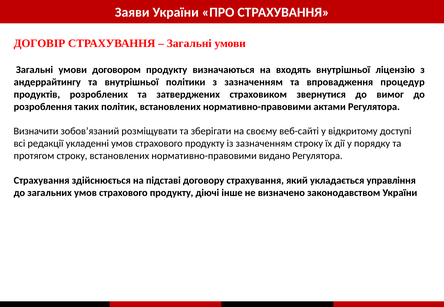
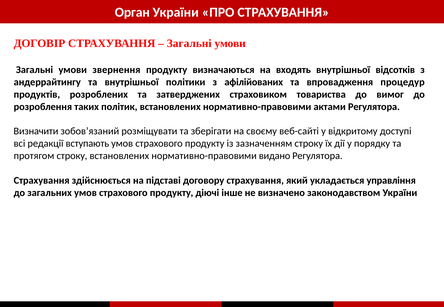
Заяви: Заяви -> Орган
договором: договором -> звернення
ліцензію: ліцензію -> відсотків
з зазначенням: зазначенням -> афілійованих
звернутися: звернутися -> товариства
укладенні: укладенні -> вступають
